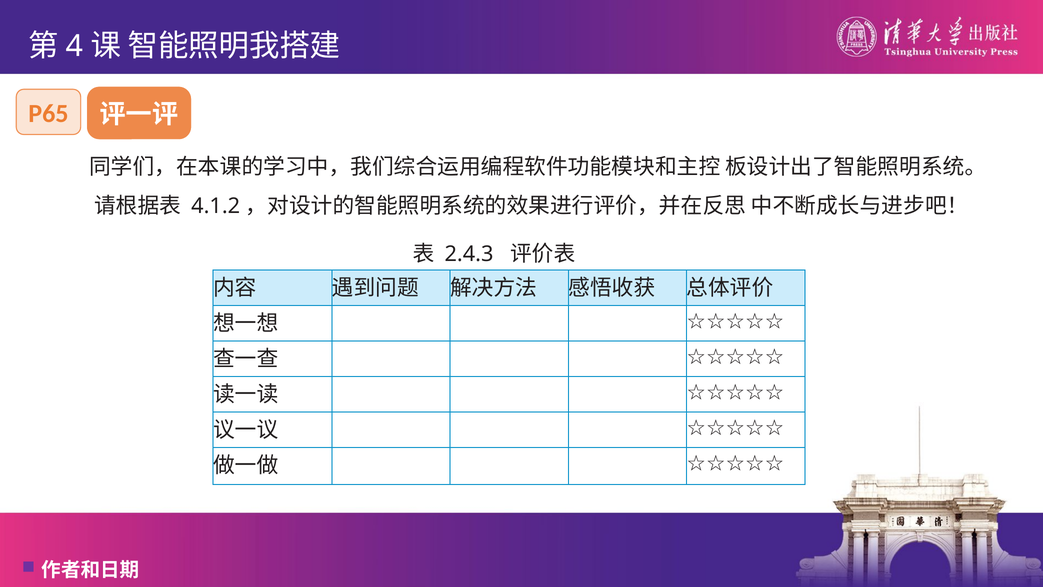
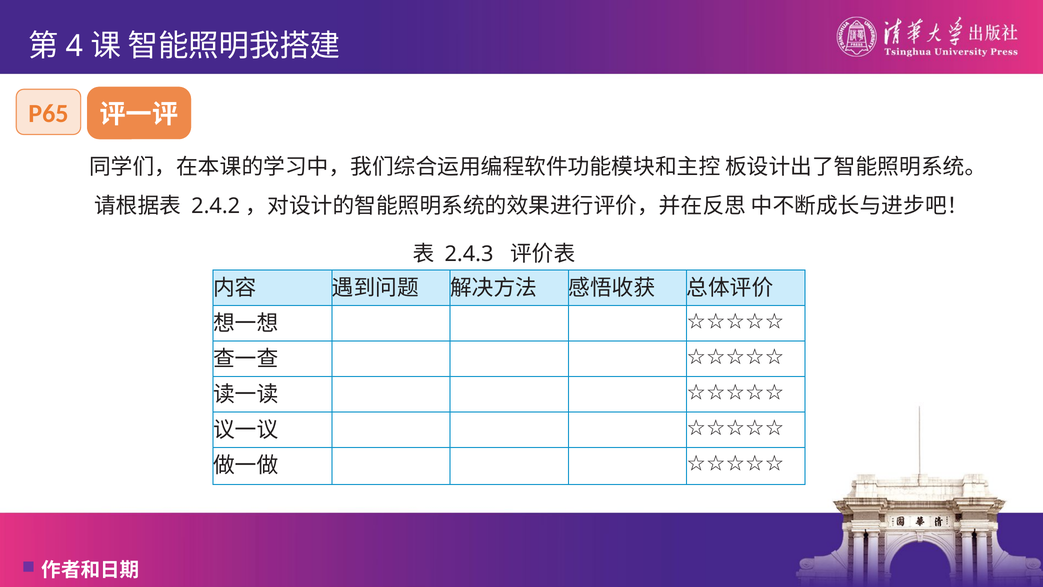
4.1.2: 4.1.2 -> 2.4.2
